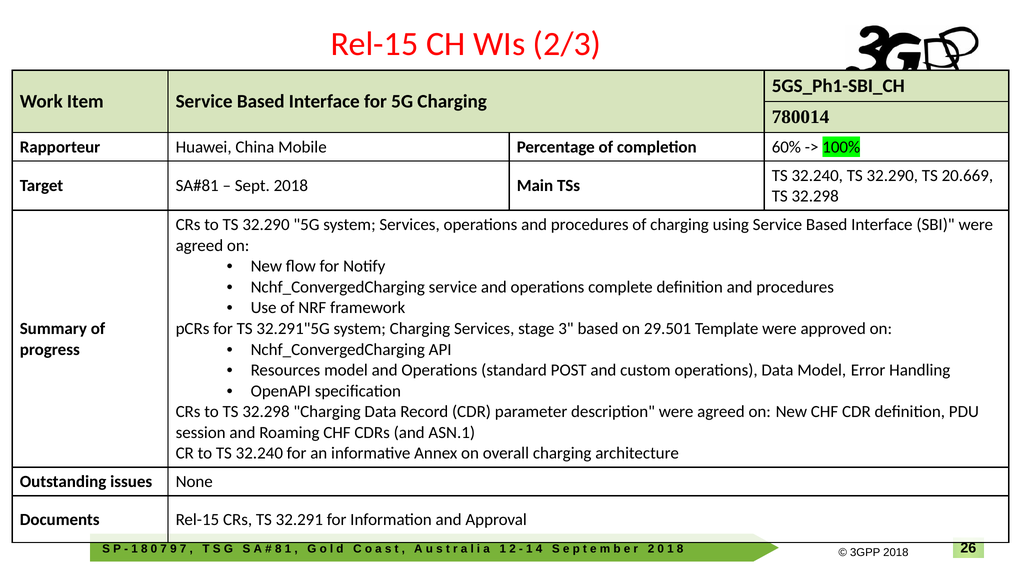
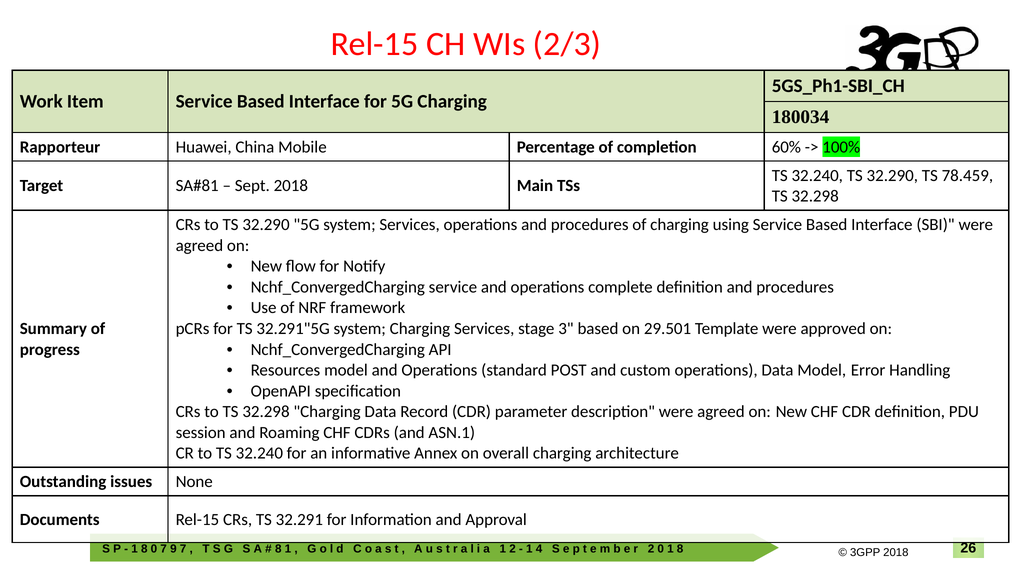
780014: 780014 -> 180034
20.669: 20.669 -> 78.459
